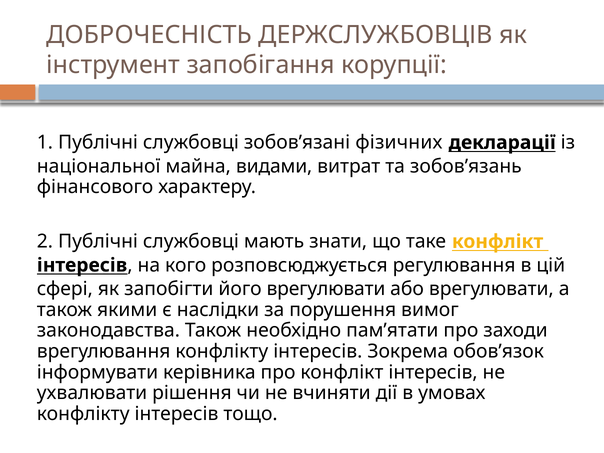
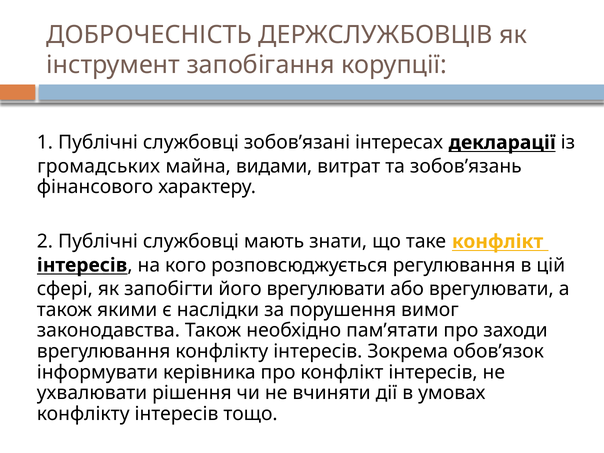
фізичних: фізичних -> інтересах
національної: національної -> громадських
